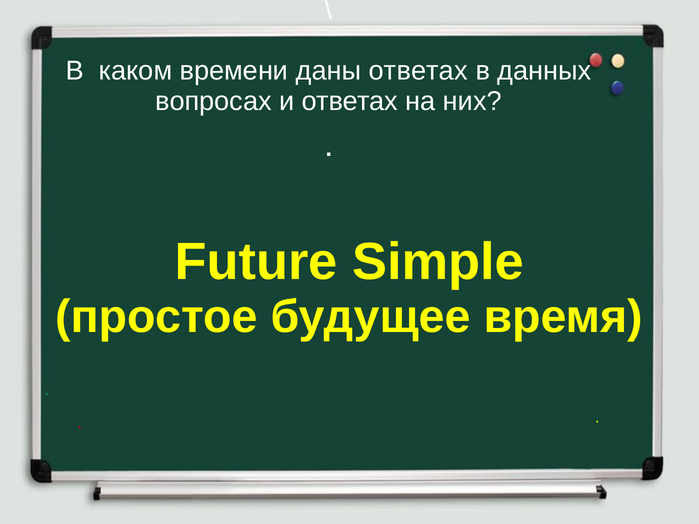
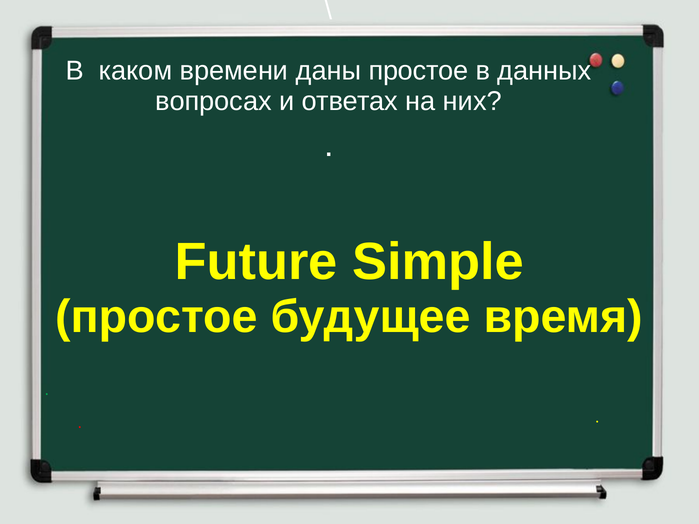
даны ответах: ответах -> простое
